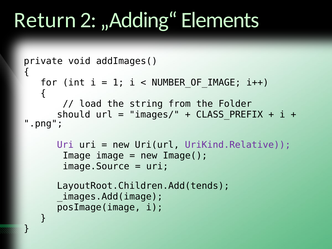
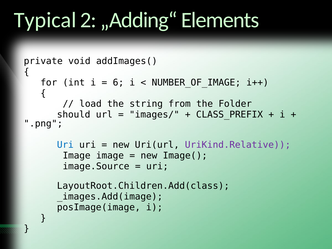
Return: Return -> Typical
1: 1 -> 6
Uri at (65, 145) colour: purple -> blue
LayoutRoot.Children.Add(tends: LayoutRoot.Children.Add(tends -> LayoutRoot.Children.Add(class
